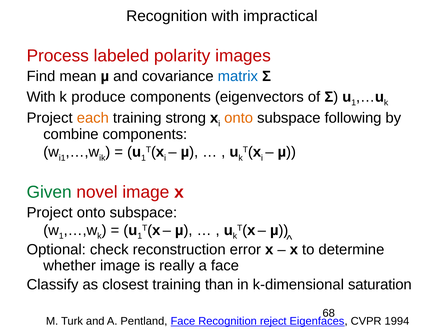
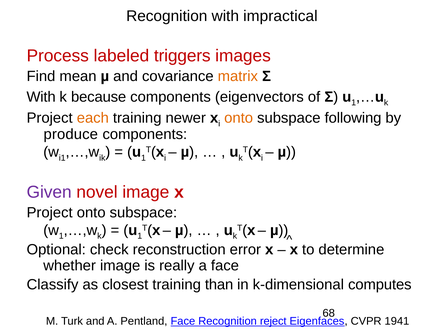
polarity: polarity -> triggers
matrix colour: blue -> orange
produce: produce -> because
strong: strong -> newer
combine: combine -> produce
Given colour: green -> purple
saturation: saturation -> computes
1994: 1994 -> 1941
